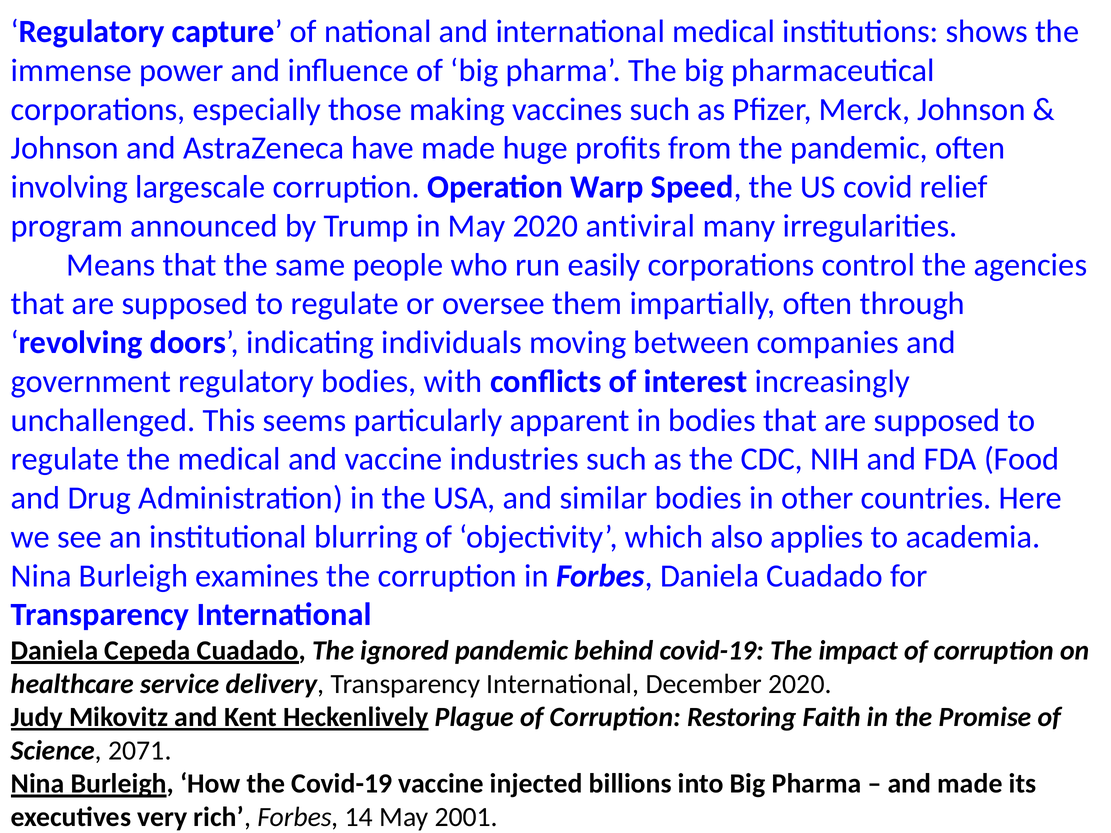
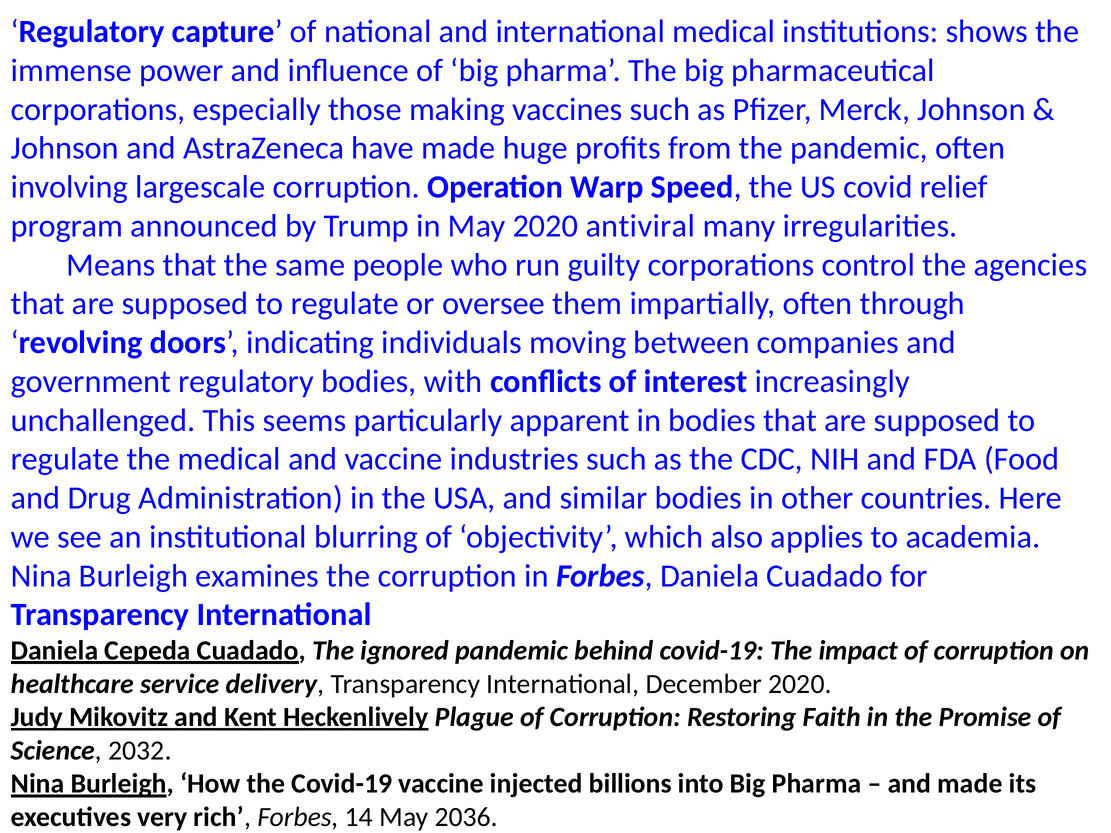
easily: easily -> guilty
2071: 2071 -> 2032
2001: 2001 -> 2036
